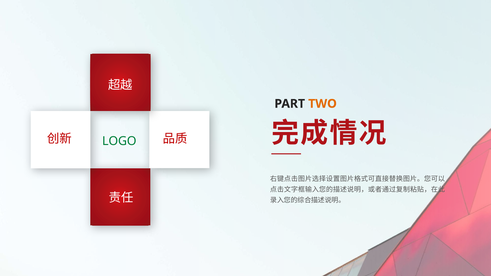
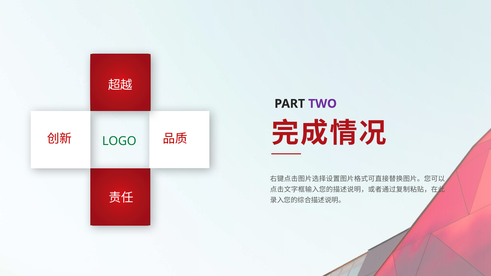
TWO colour: orange -> purple
